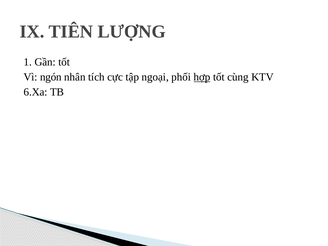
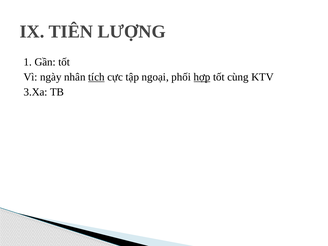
ngón: ngón -> ngày
tích underline: none -> present
6.Xa: 6.Xa -> 3.Xa
